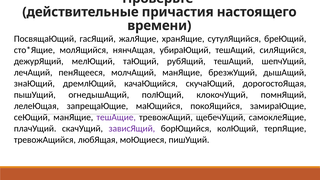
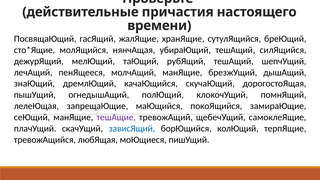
зависЯщий colour: purple -> blue
